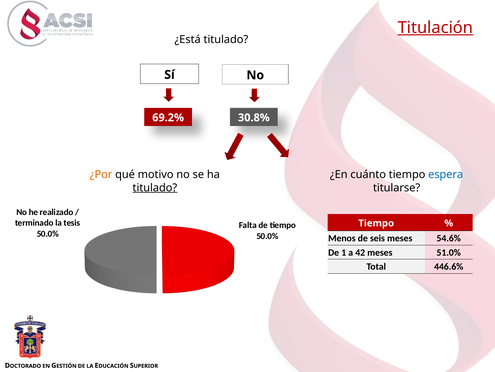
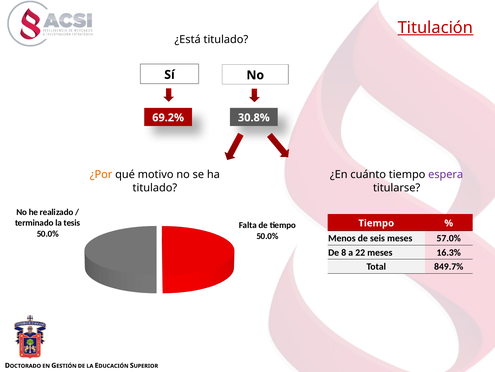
espera colour: blue -> purple
titulado at (155, 187) underline: present -> none
54.6%: 54.6% -> 57.0%
1: 1 -> 8
42: 42 -> 22
51.0%: 51.0% -> 16.3%
446.6%: 446.6% -> 849.7%
